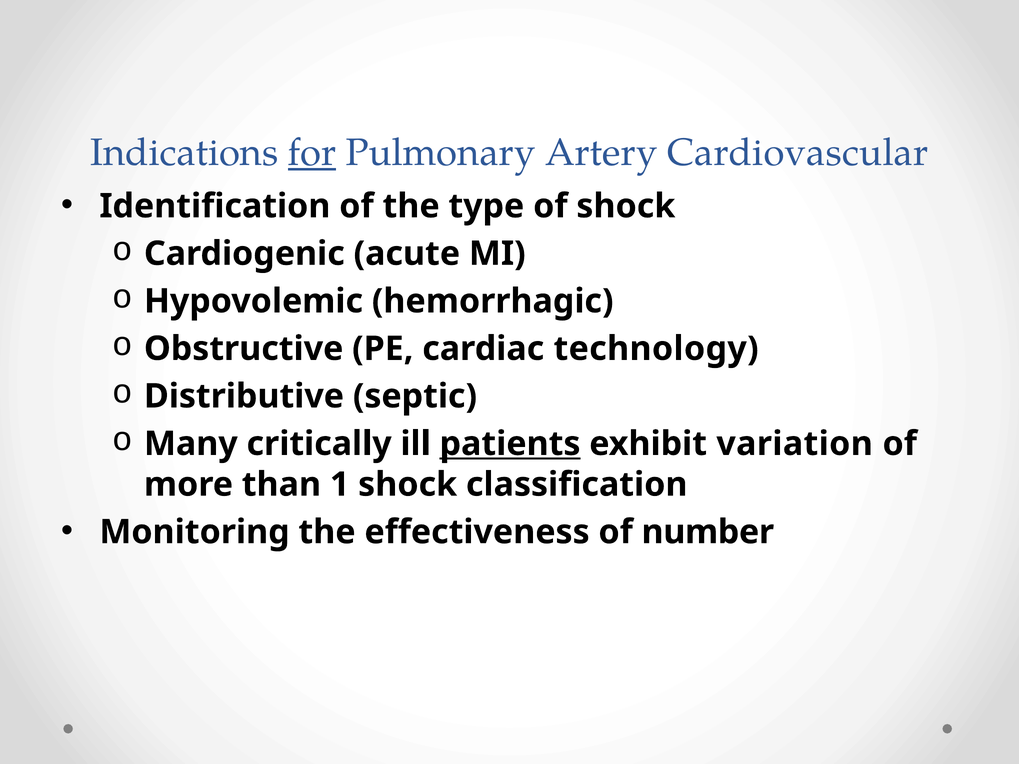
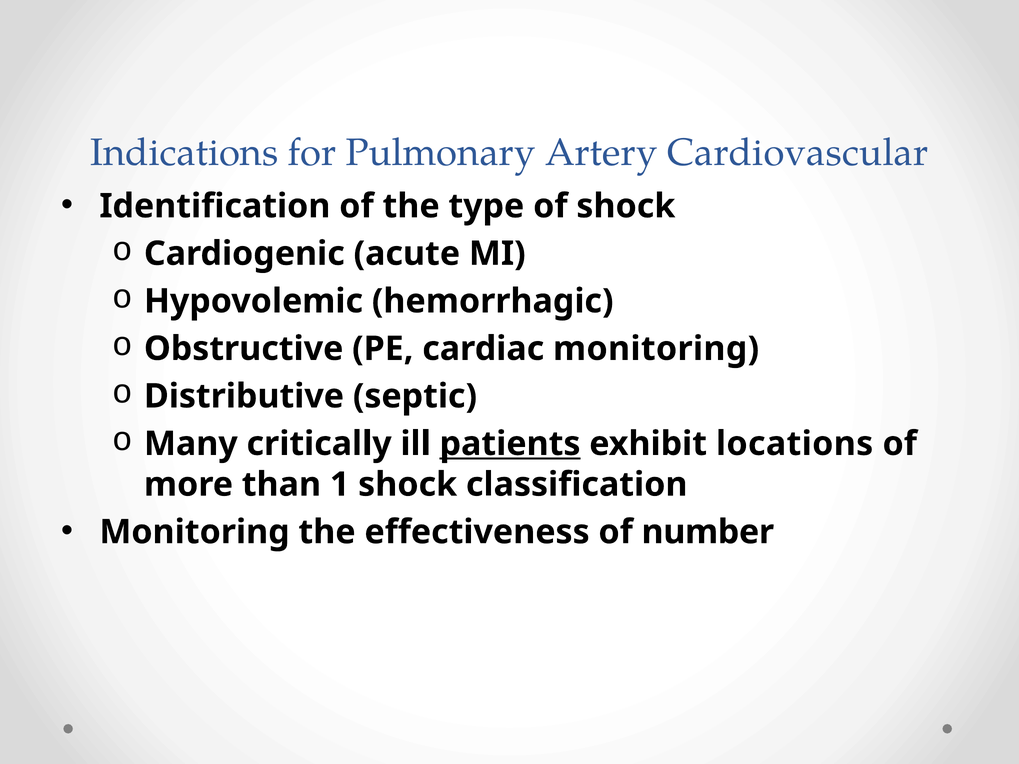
for underline: present -> none
cardiac technology: technology -> monitoring
variation: variation -> locations
